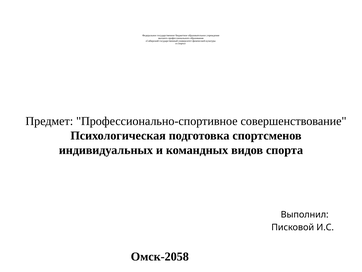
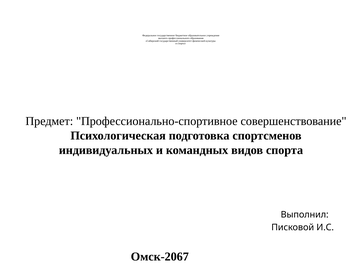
Омск-2058: Омск-2058 -> Омск-2067
